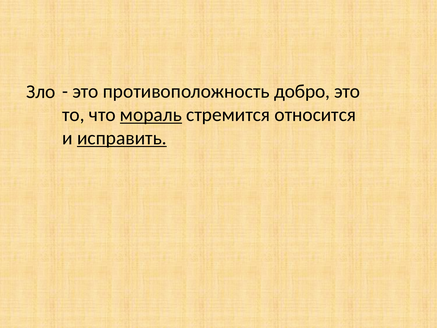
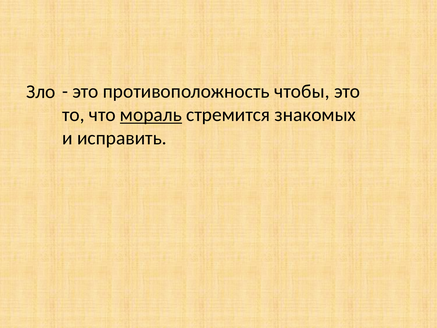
добро: добро -> чтобы
относится: относится -> знакомых
исправить underline: present -> none
